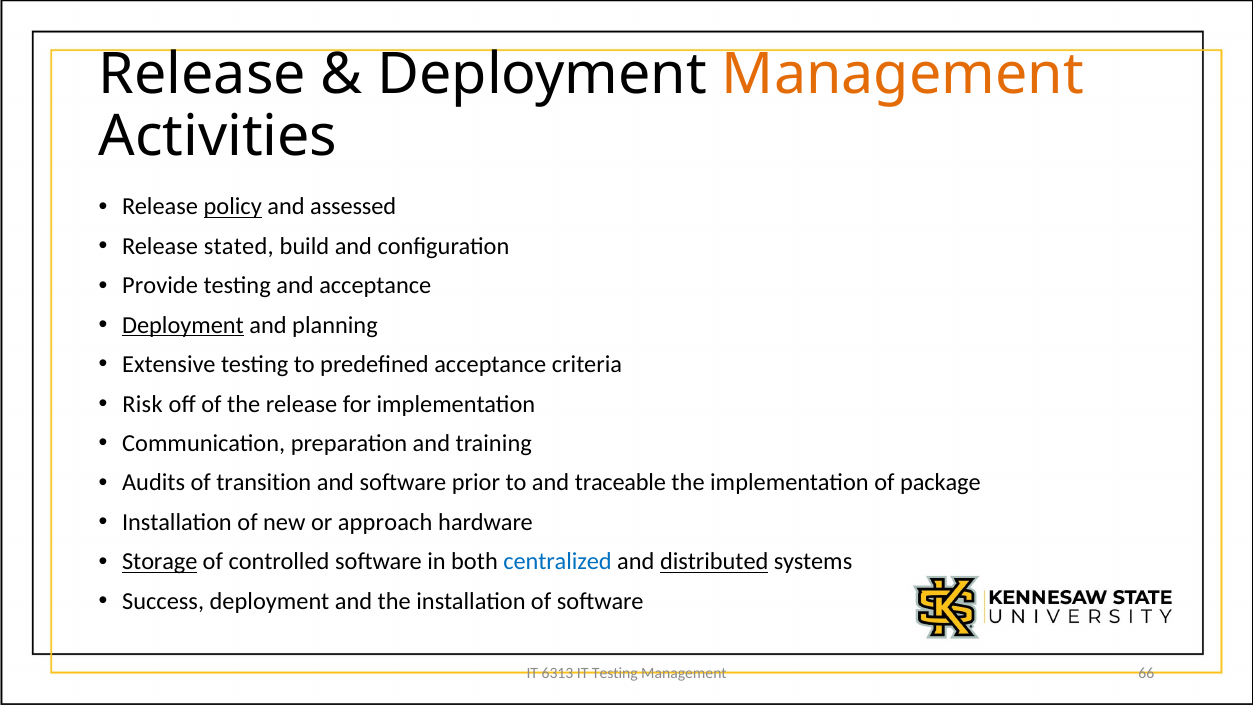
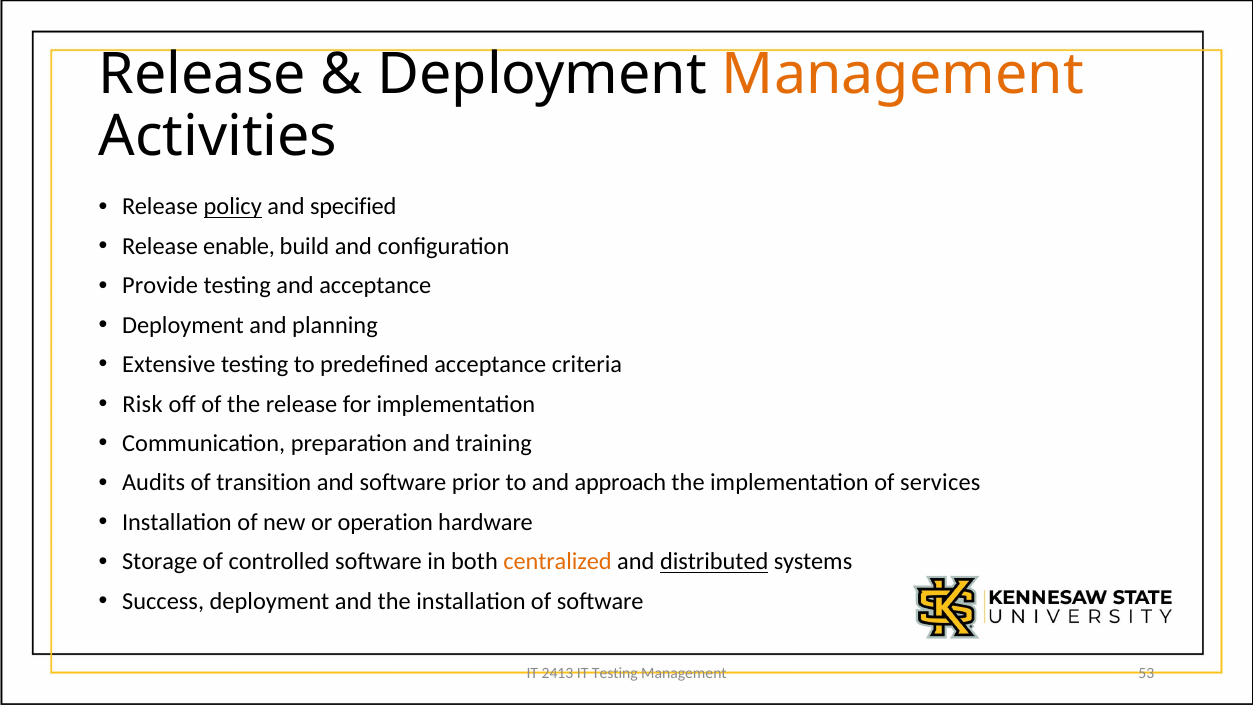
assessed: assessed -> specified
stated: stated -> enable
Deployment at (183, 325) underline: present -> none
traceable: traceable -> approach
package: package -> services
approach: approach -> operation
Storage underline: present -> none
centralized colour: blue -> orange
6313: 6313 -> 2413
66: 66 -> 53
